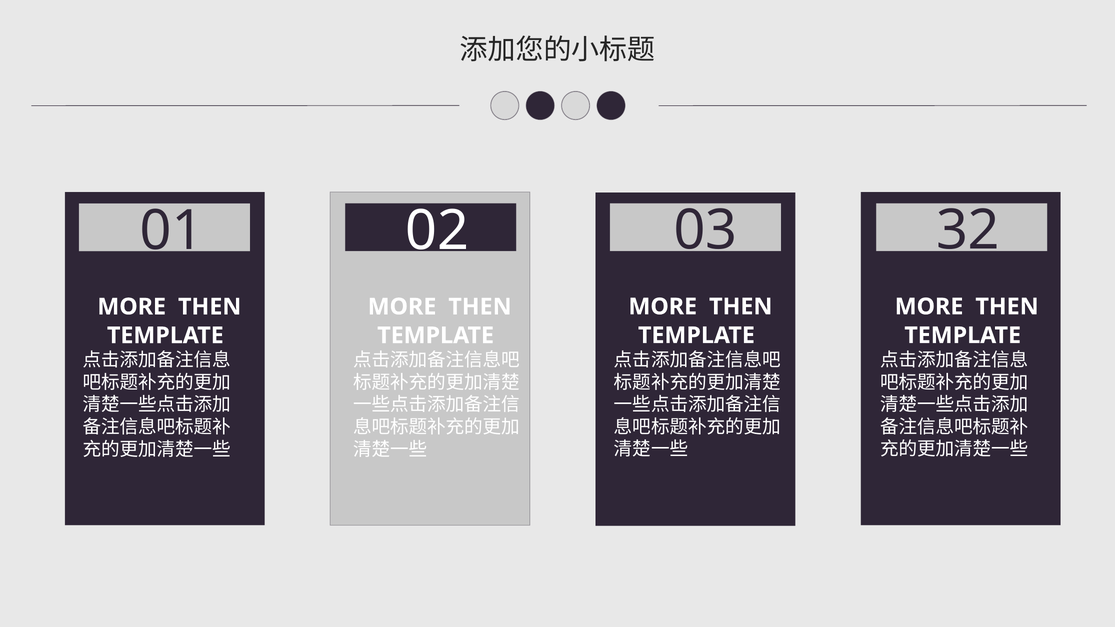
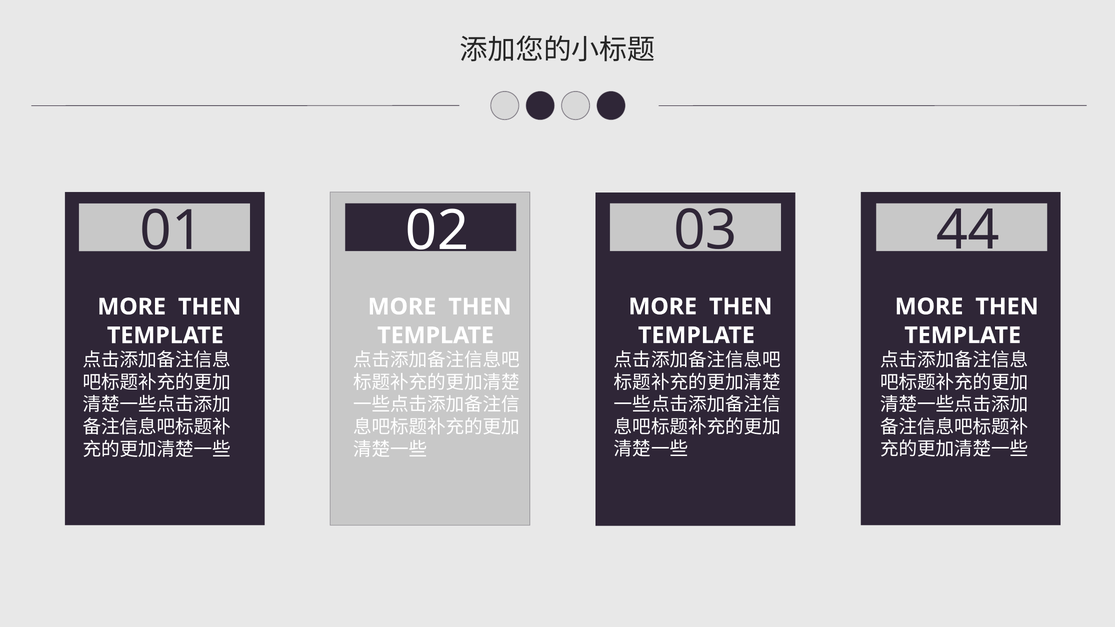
32: 32 -> 44
